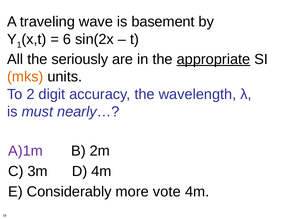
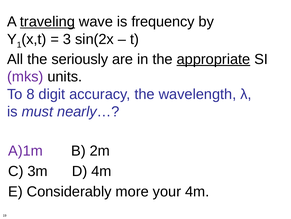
traveling underline: none -> present
basement: basement -> frequency
6: 6 -> 3
mks colour: orange -> purple
2: 2 -> 8
vote: vote -> your
